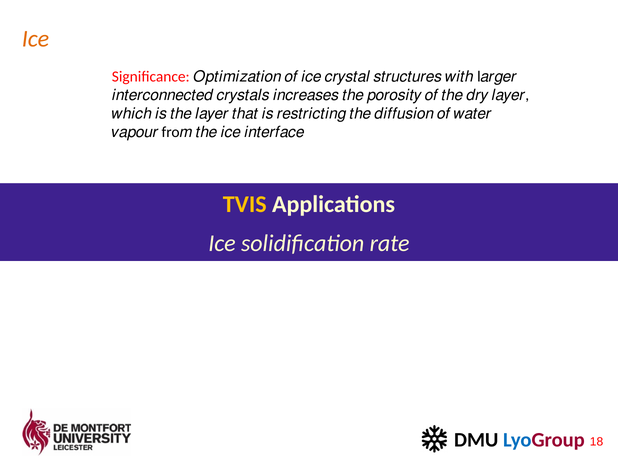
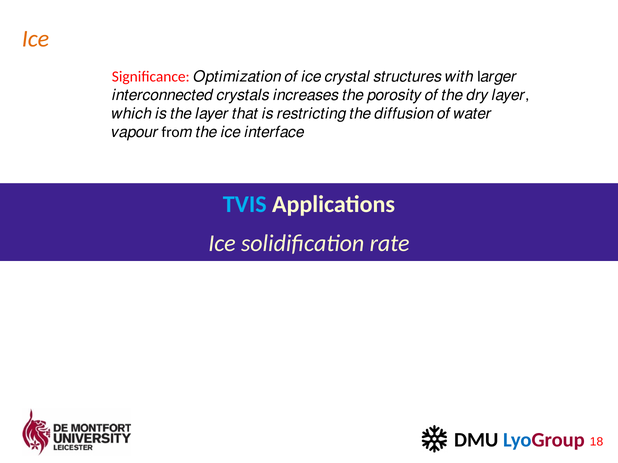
TVIS colour: yellow -> light blue
